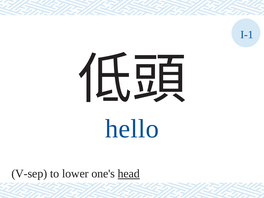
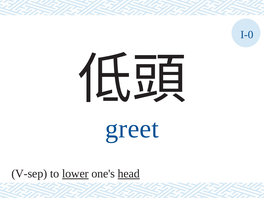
I-1: I-1 -> I-0
hello: hello -> greet
lower underline: none -> present
